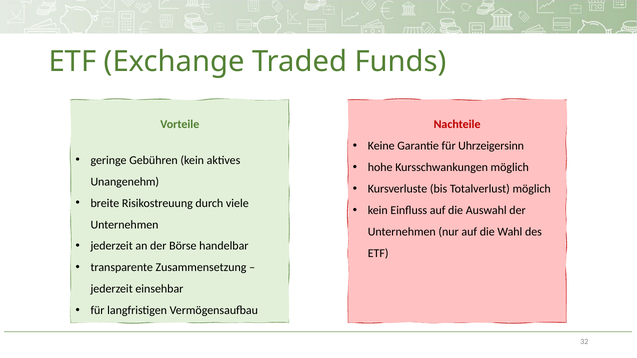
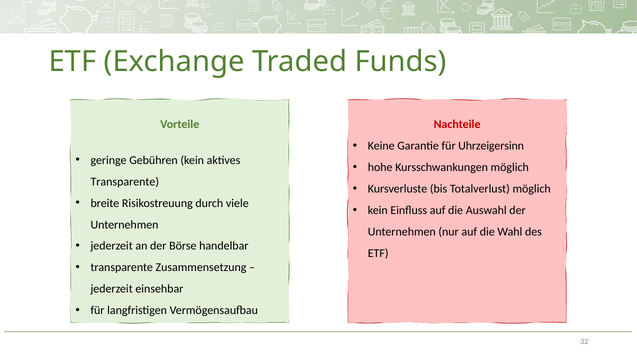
Unangenehm at (125, 182): Unangenehm -> Transparente
